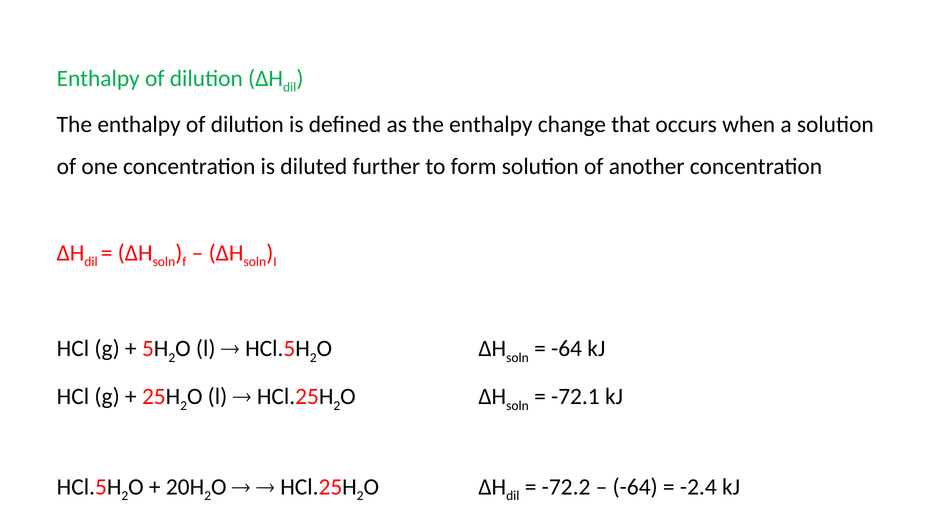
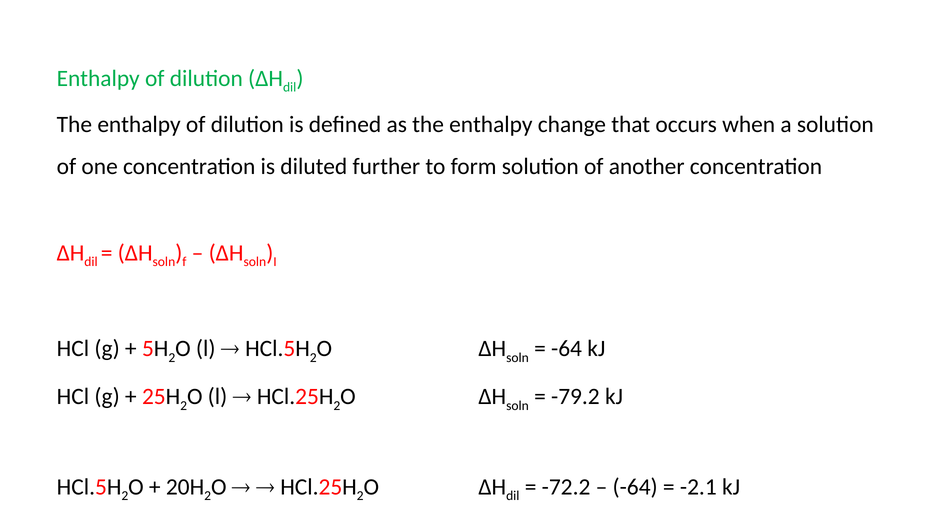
-72.1: -72.1 -> -79.2
-2.4: -2.4 -> -2.1
